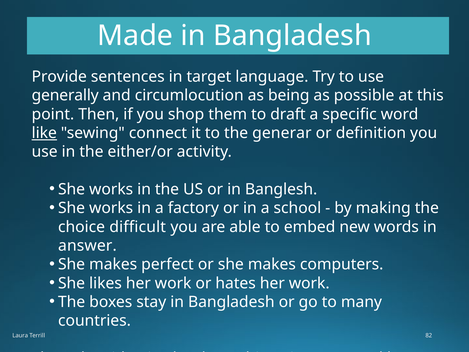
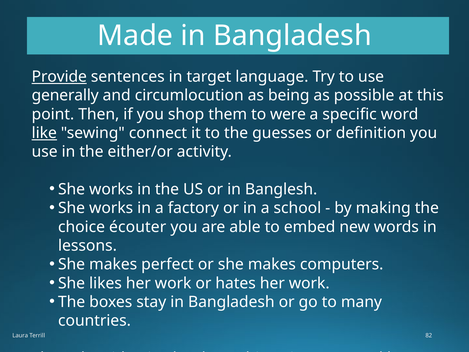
Provide underline: none -> present
draft: draft -> were
generar: generar -> guesses
difficult: difficult -> écouter
answer: answer -> lessons
